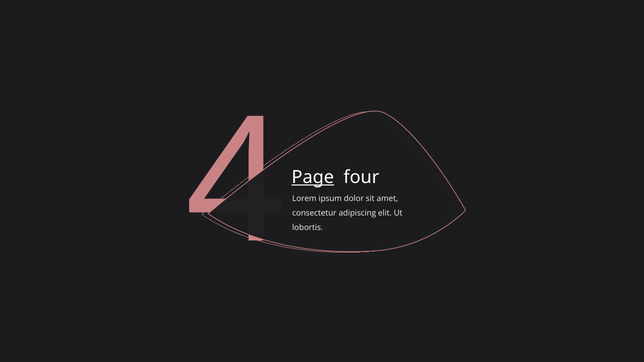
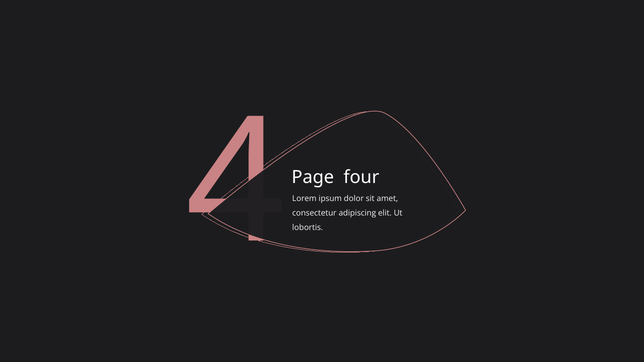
Page underline: present -> none
